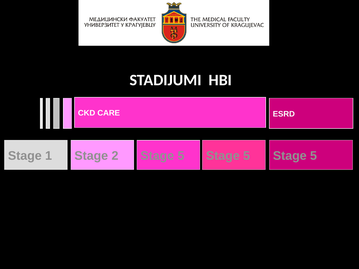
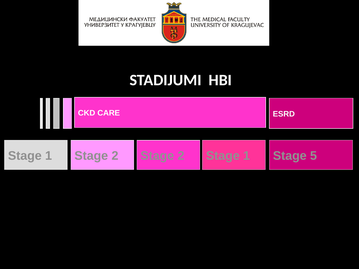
5 at (247, 156): 5 -> 1
5 at (181, 156): 5 -> 2
